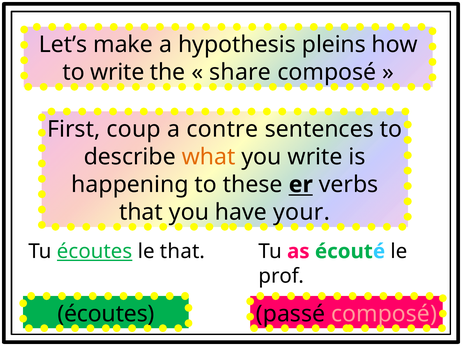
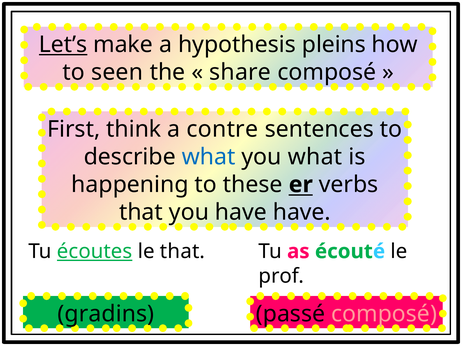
Let’s underline: none -> present
to write: write -> seen
coup: coup -> think
what at (209, 157) colour: orange -> blue
you write: write -> what
have your: your -> have
écoutes at (106, 314): écoutes -> gradins
